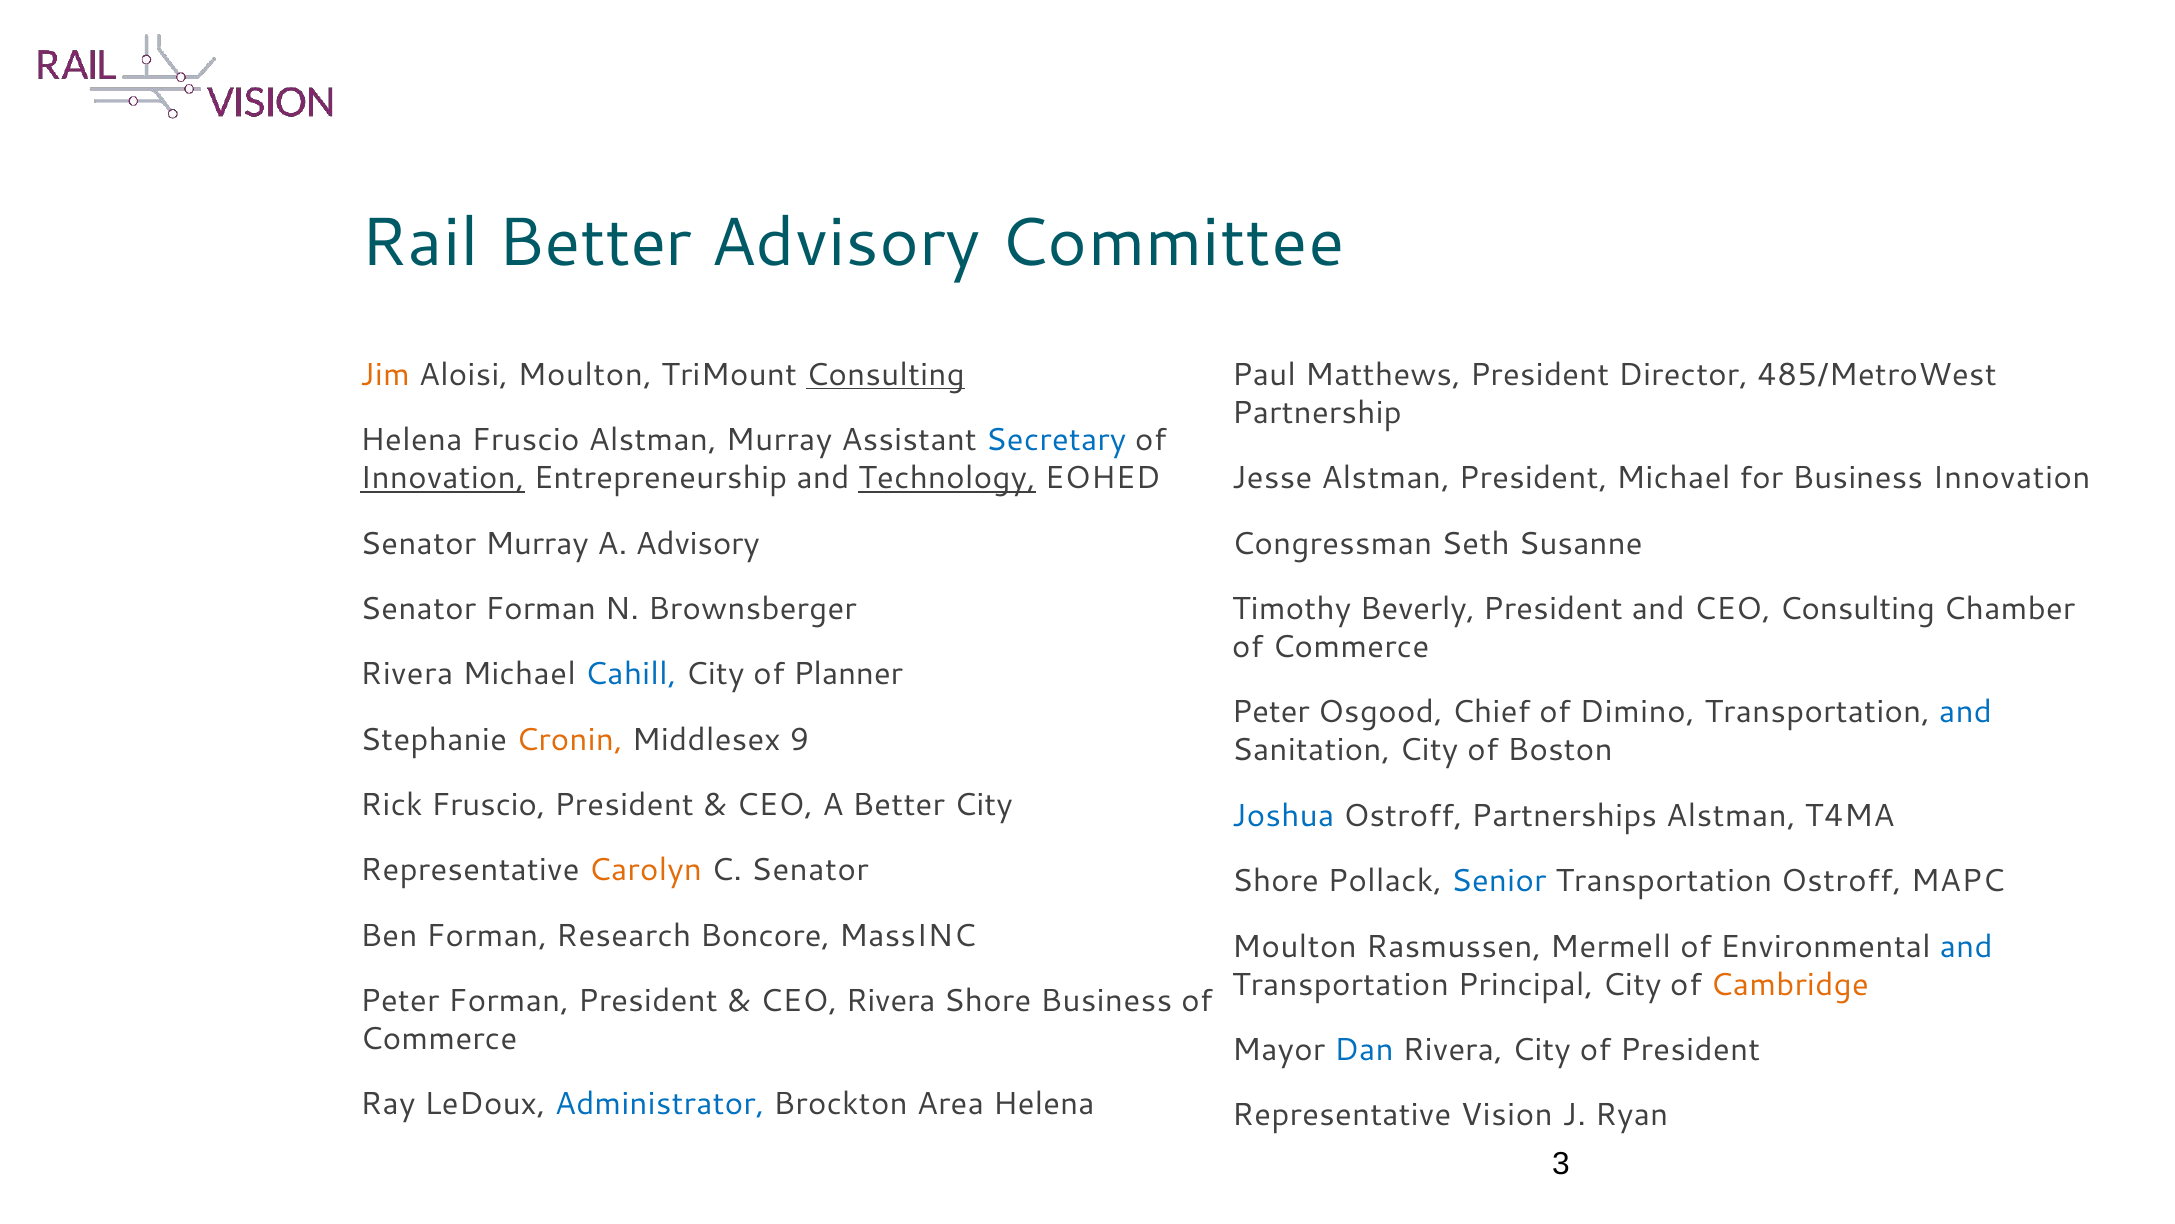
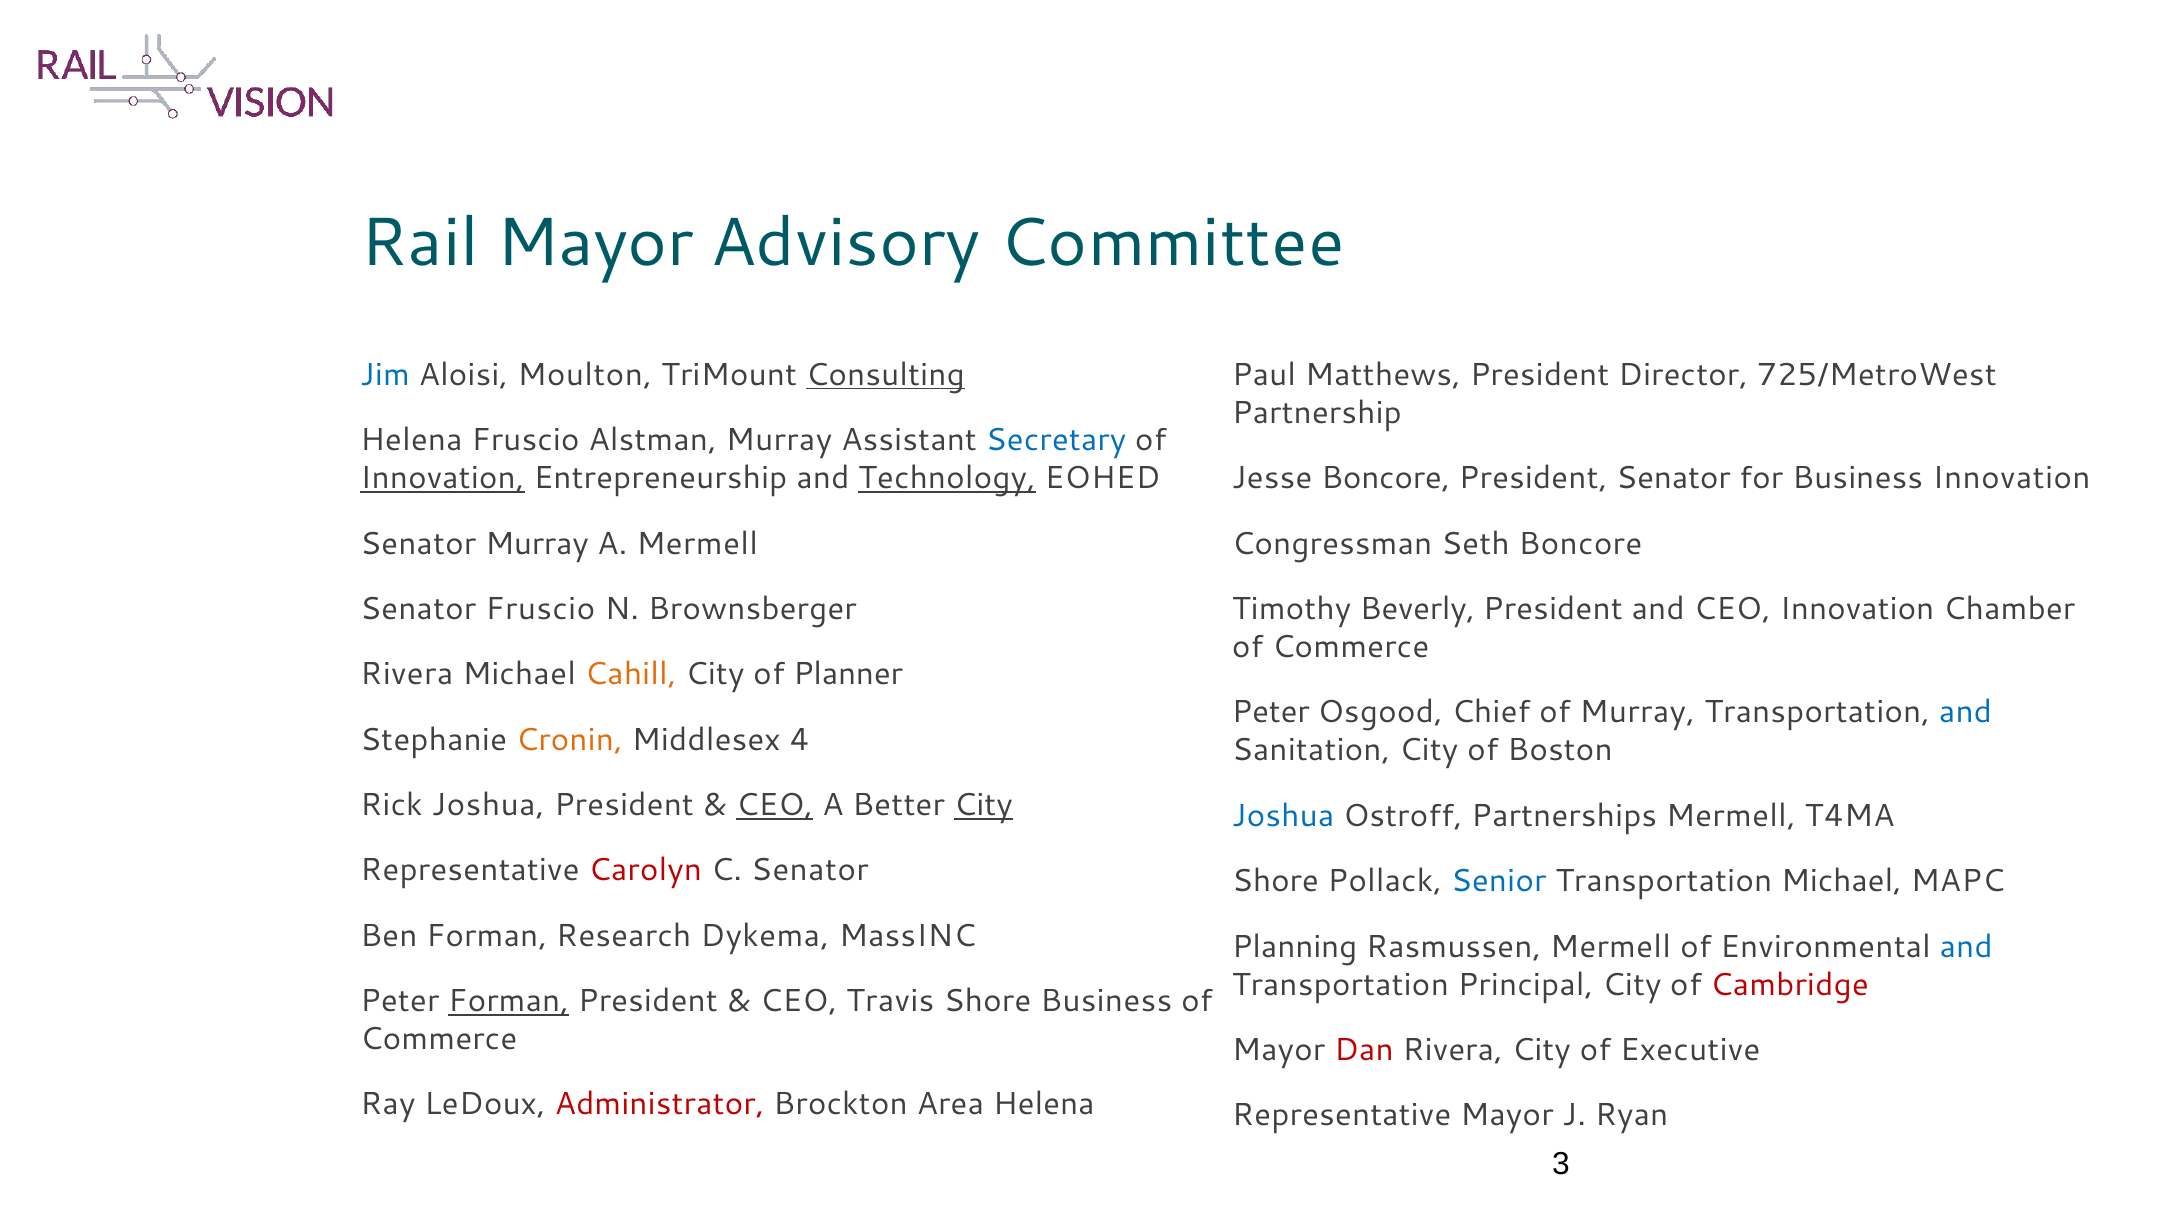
Rail Better: Better -> Mayor
Jim colour: orange -> blue
485/MetroWest: 485/MetroWest -> 725/MetroWest
Jesse Alstman: Alstman -> Boncore
President Michael: Michael -> Senator
A Advisory: Advisory -> Mermell
Seth Susanne: Susanne -> Boncore
Senator Forman: Forman -> Fruscio
CEO Consulting: Consulting -> Innovation
Cahill colour: blue -> orange
of Dimino: Dimino -> Murray
9: 9 -> 4
Rick Fruscio: Fruscio -> Joshua
CEO at (775, 805) underline: none -> present
City at (983, 805) underline: none -> present
Partnerships Alstman: Alstman -> Mermell
Carolyn colour: orange -> red
Transportation Ostroff: Ostroff -> Michael
Boncore: Boncore -> Dykema
Moulton at (1294, 946): Moulton -> Planning
Cambridge colour: orange -> red
Forman at (509, 1001) underline: none -> present
CEO Rivera: Rivera -> Travis
Dan colour: blue -> red
of President: President -> Executive
Administrator colour: blue -> red
Representative Vision: Vision -> Mayor
